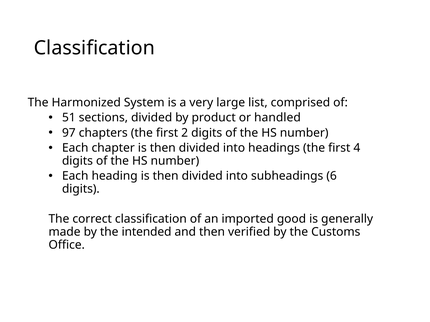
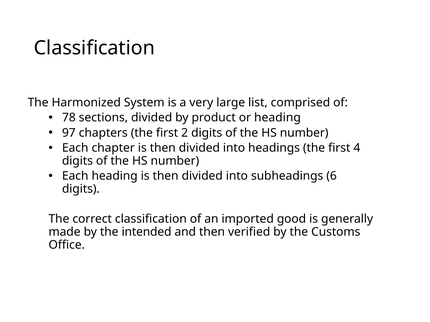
51: 51 -> 78
or handled: handled -> heading
